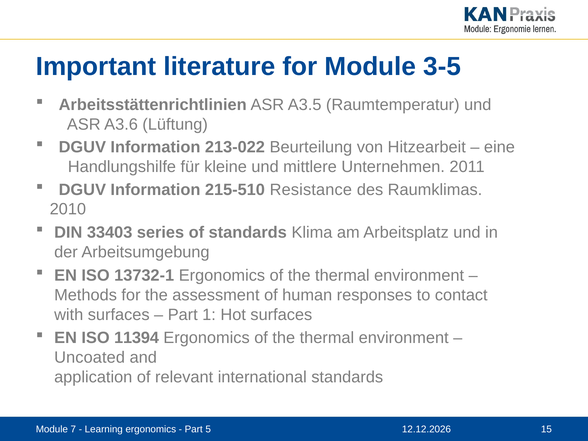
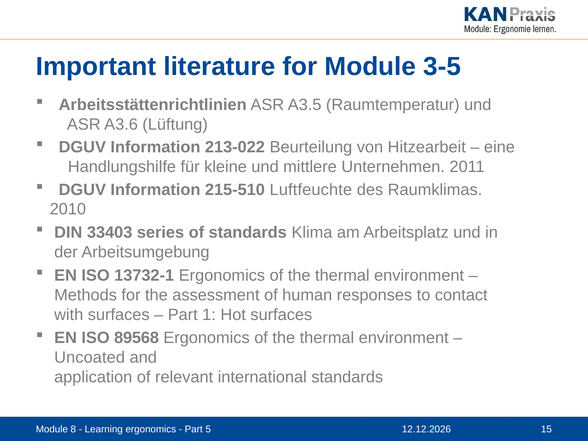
Resistance: Resistance -> Luftfeuchte
11394: 11394 -> 89568
7: 7 -> 8
